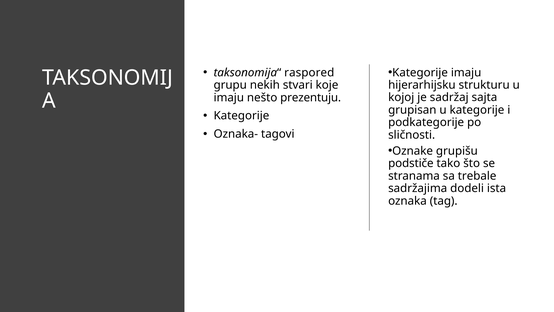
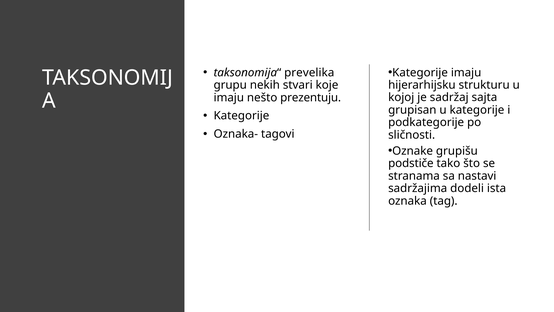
raspored: raspored -> prevelika
trebale: trebale -> nastavi
